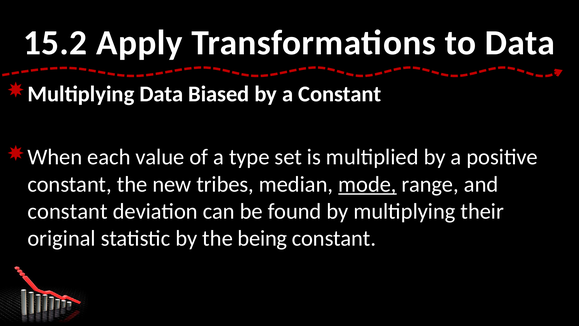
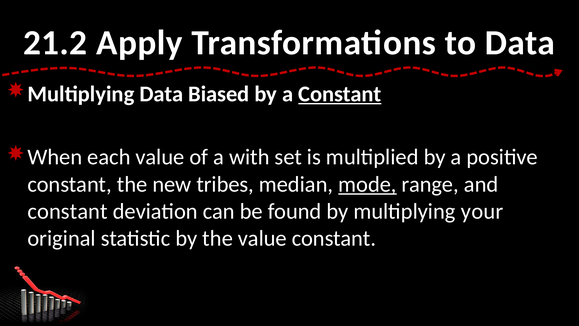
15.2: 15.2 -> 21.2
Constant at (340, 94) underline: none -> present
type: type -> with
their: their -> your
the being: being -> value
